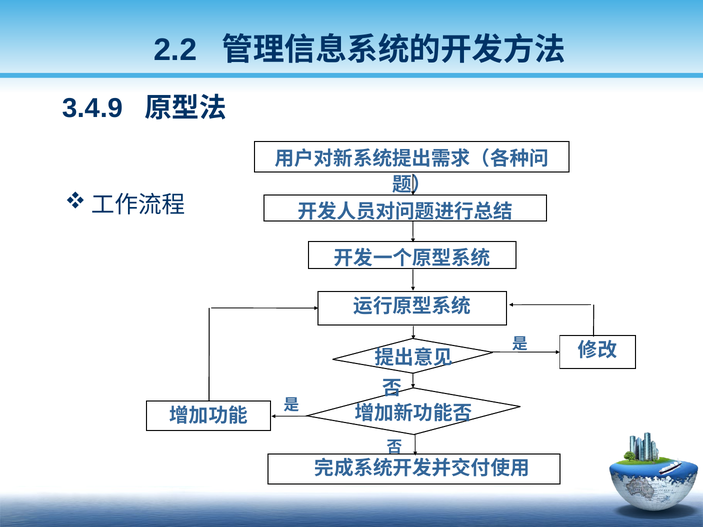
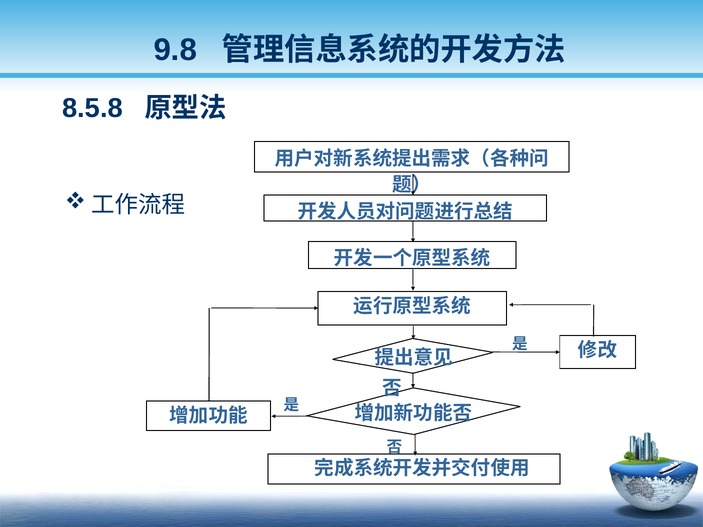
2.2: 2.2 -> 9.8
3.4.9: 3.4.9 -> 8.5.8
